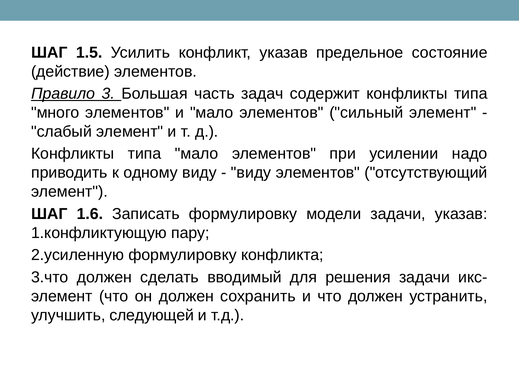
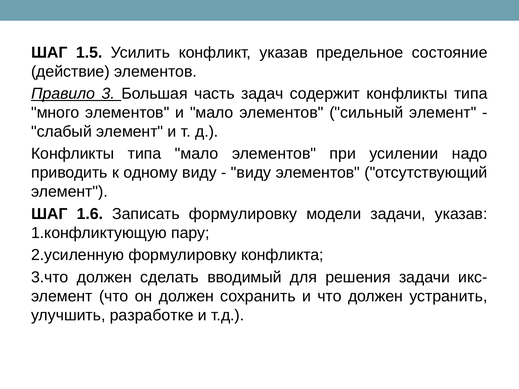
следующей: следующей -> разработке
